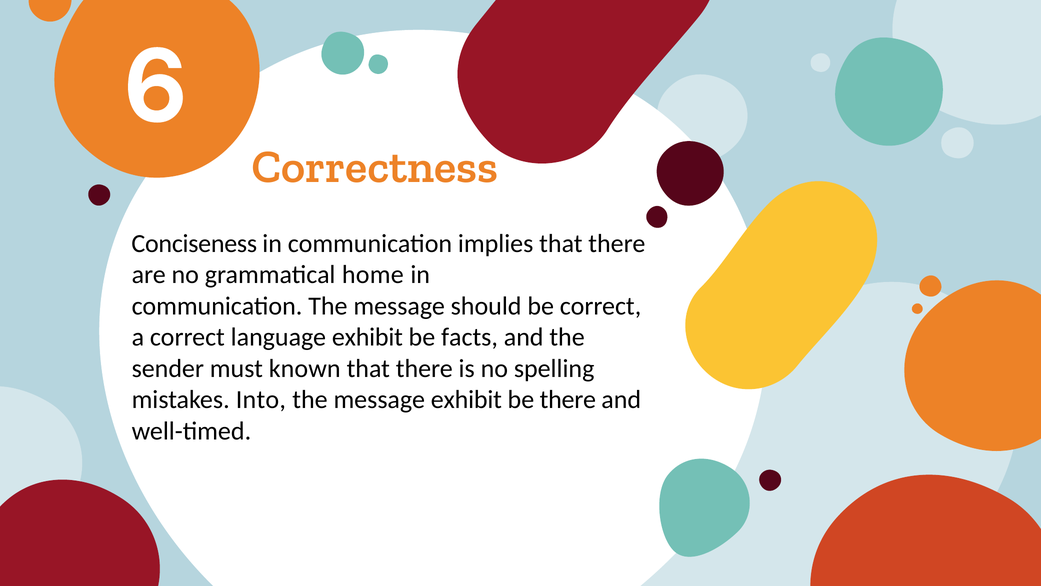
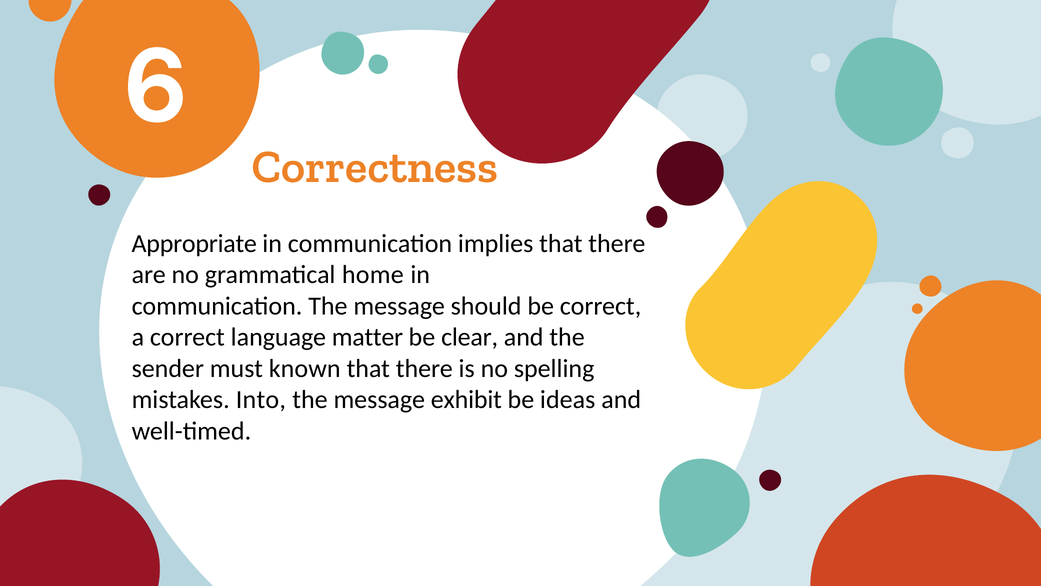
Conciseness: Conciseness -> Appropriate
language exhibit: exhibit -> matter
facts: facts -> clear
be there: there -> ideas
